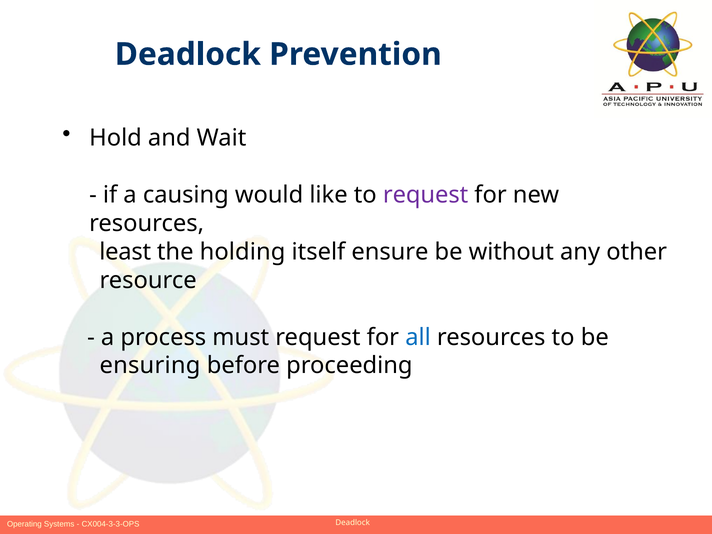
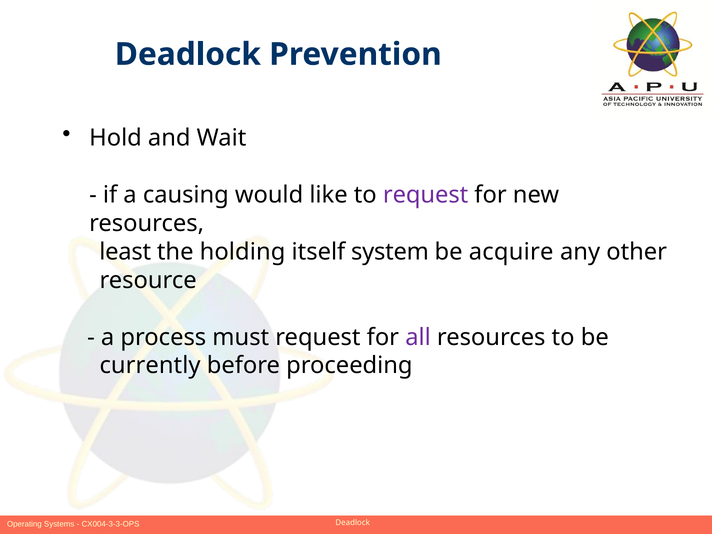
ensure: ensure -> system
without: without -> acquire
all colour: blue -> purple
ensuring: ensuring -> currently
